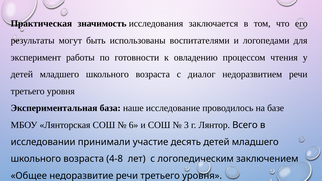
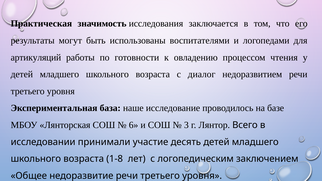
эксперимент: эксперимент -> артикуляций
4-8: 4-8 -> 1-8
